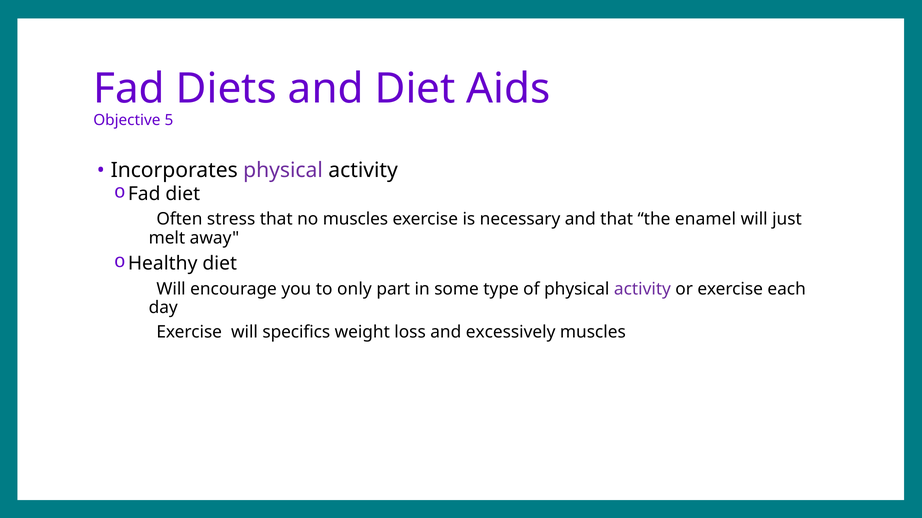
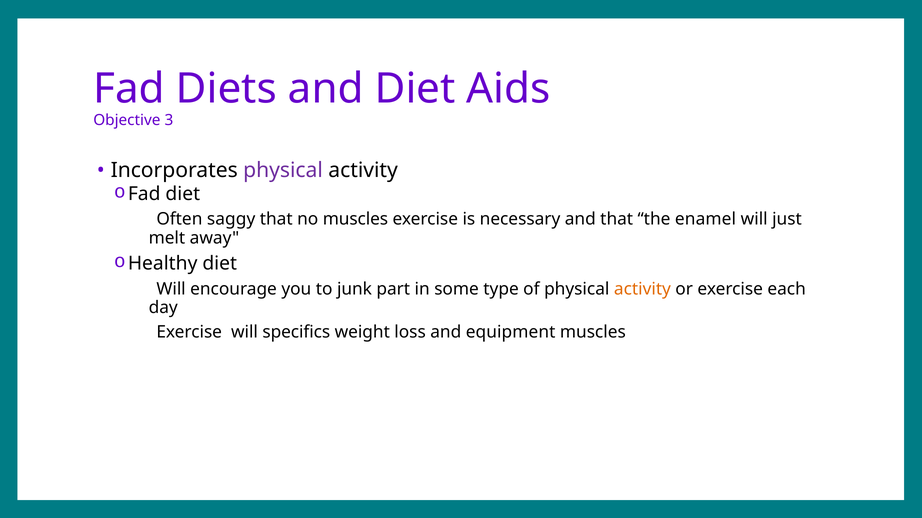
5: 5 -> 3
stress: stress -> saggy
only: only -> junk
activity at (642, 289) colour: purple -> orange
excessively: excessively -> equipment
